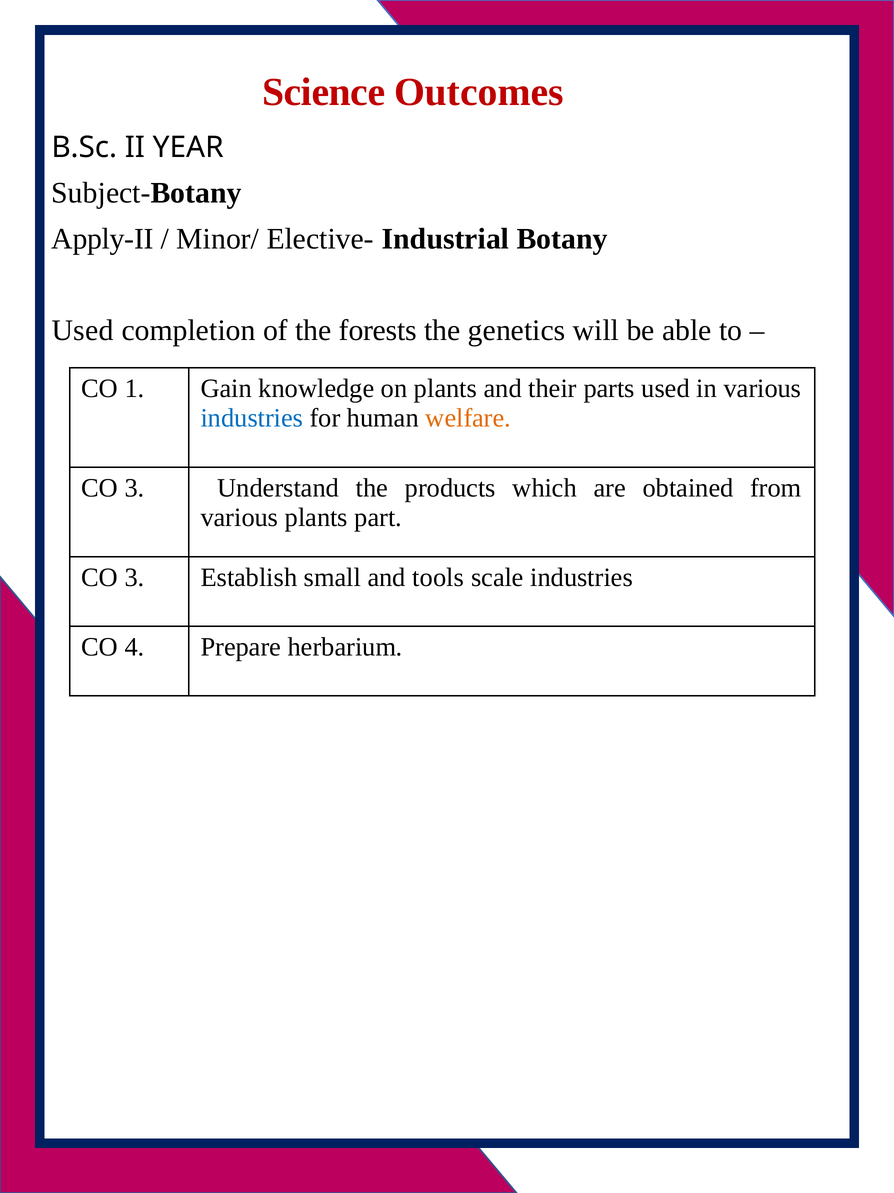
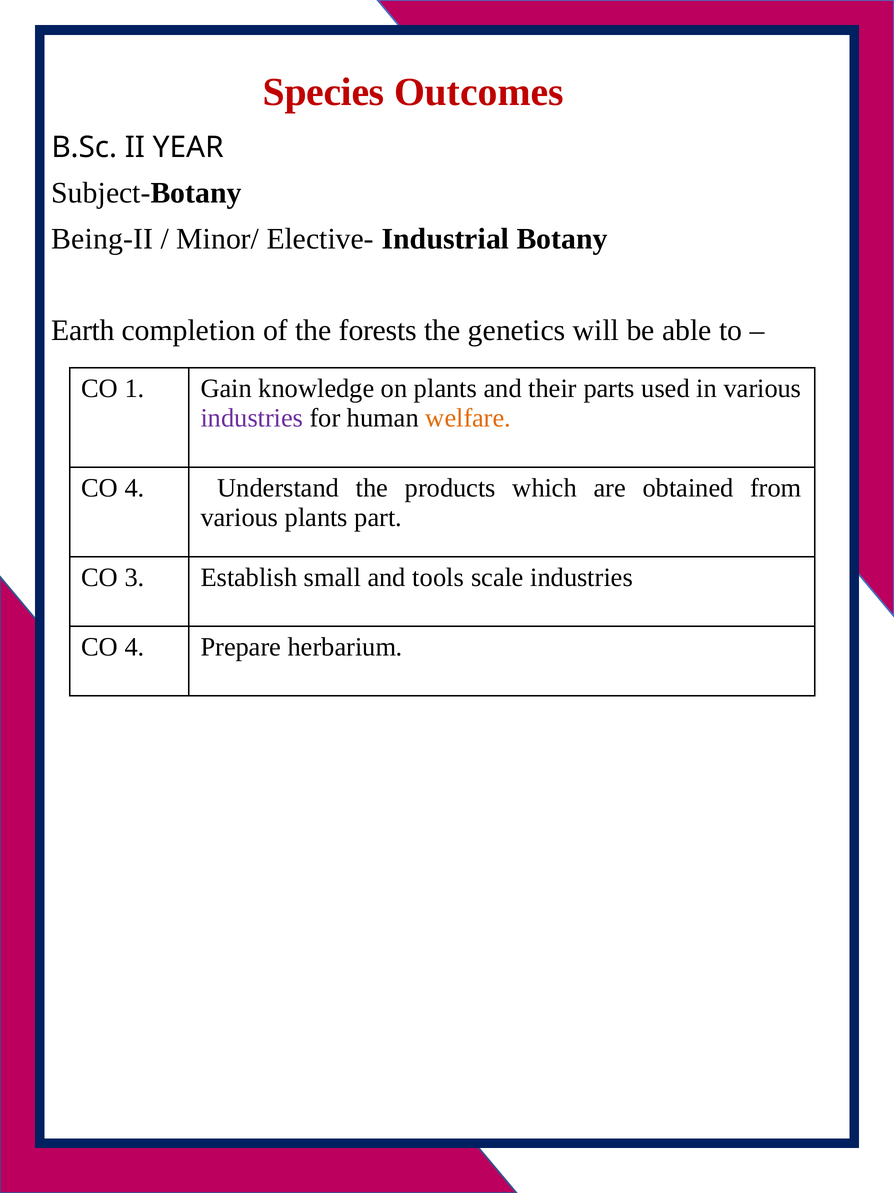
Science: Science -> Species
Apply-II: Apply-II -> Being-II
Used at (83, 330): Used -> Earth
industries at (252, 418) colour: blue -> purple
3 at (135, 488): 3 -> 4
